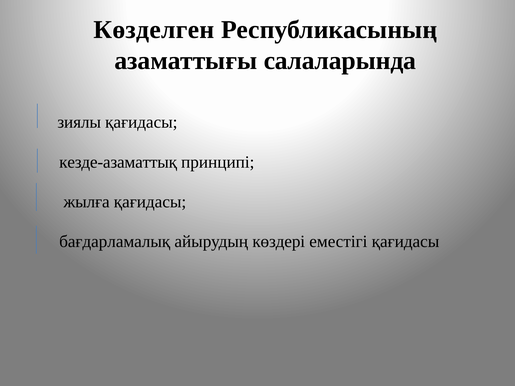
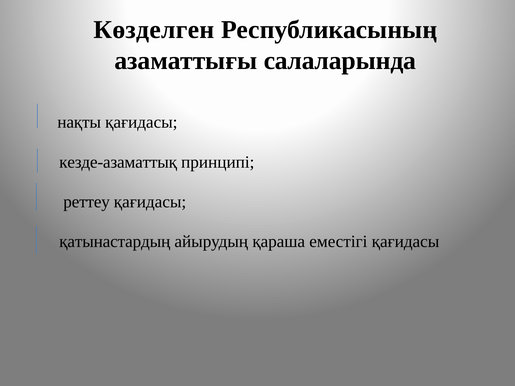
зиялы: зиялы -> нақты
жылға: жылға -> реттеу
бағдарламалық: бағдарламалық -> қатынастардың
көздері: көздері -> қараша
